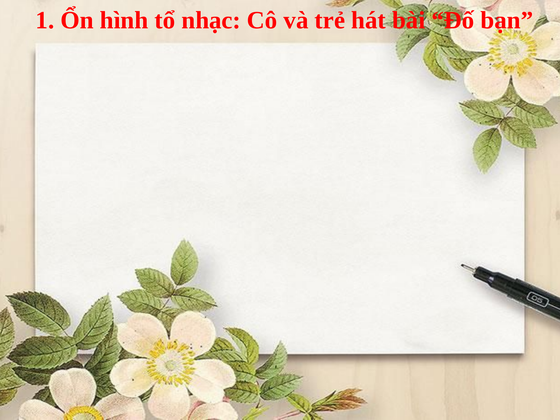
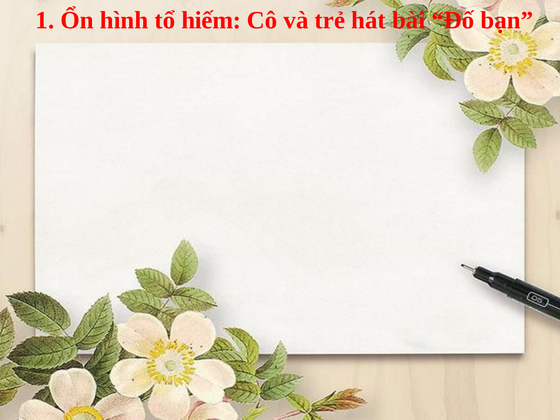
nhạc: nhạc -> hiếm
